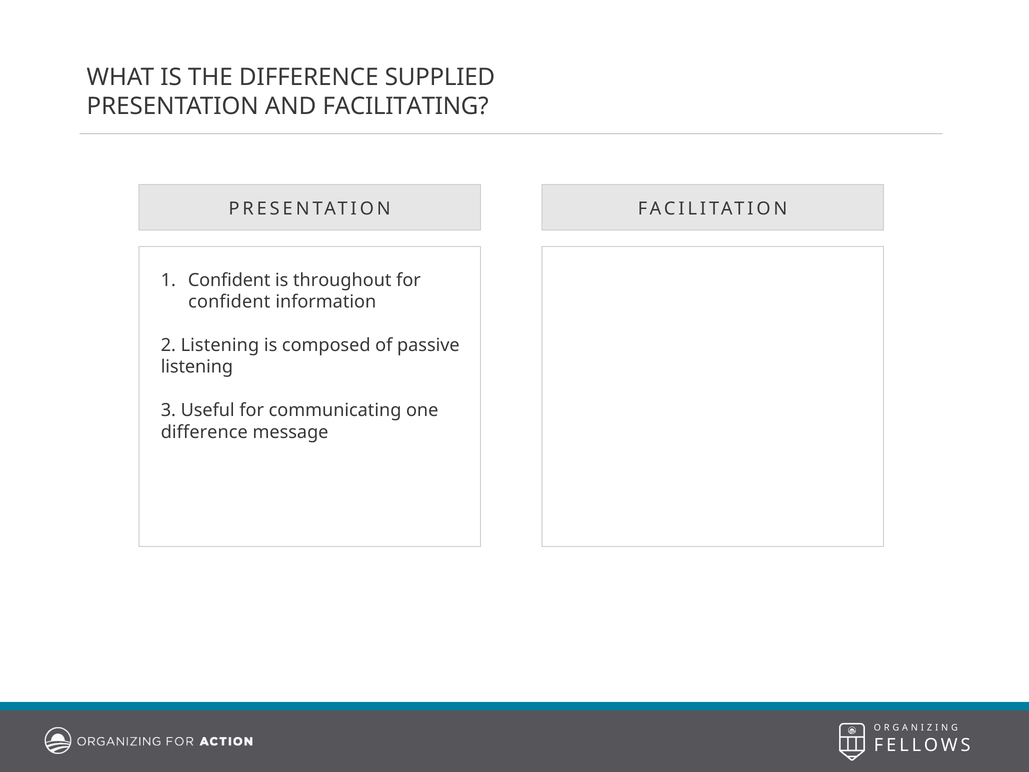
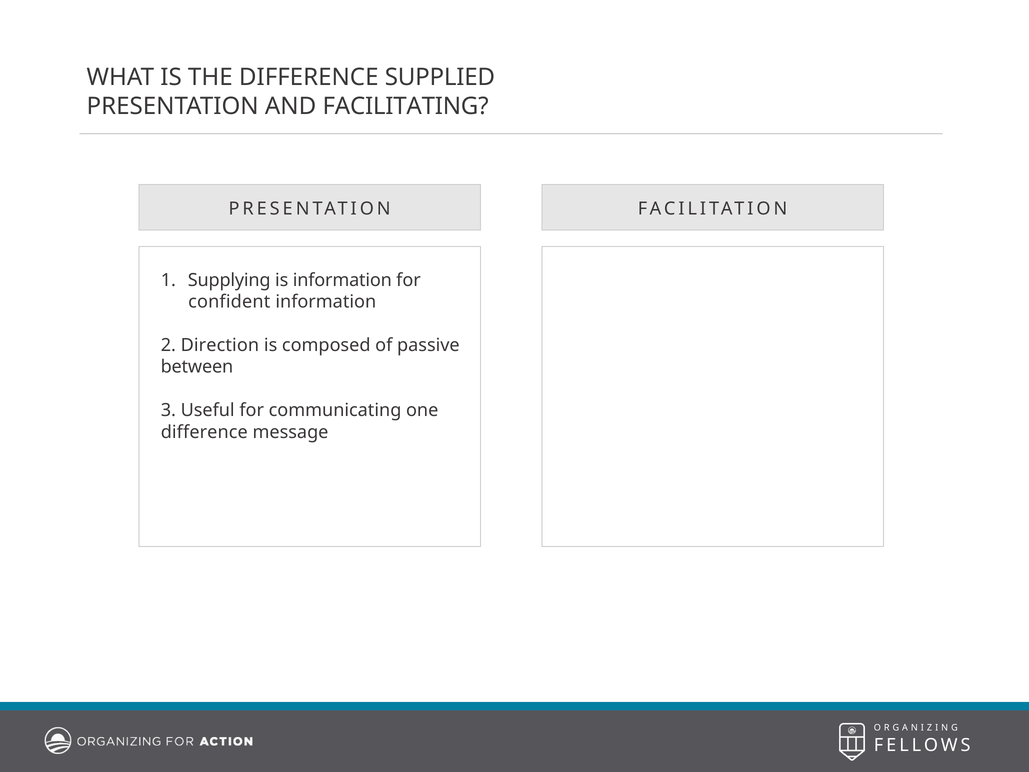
Confident at (229, 280): Confident -> Supplying
is throughout: throughout -> information
2 Listening: Listening -> Direction
listening at (197, 367): listening -> between
